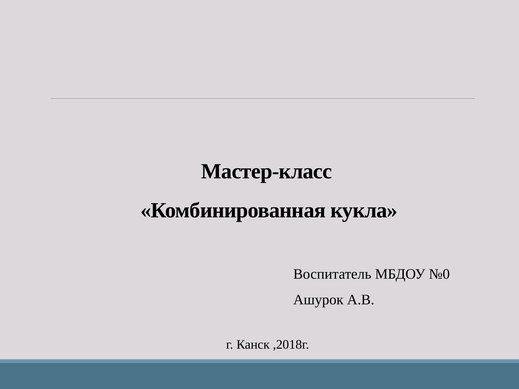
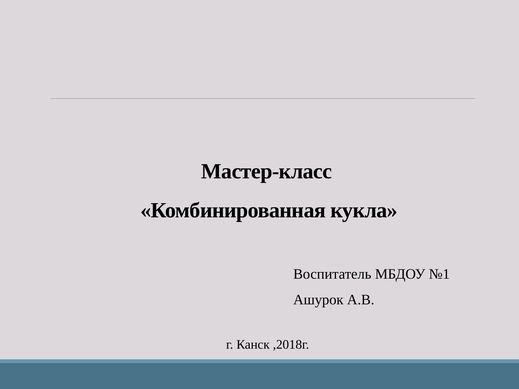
№0: №0 -> №1
